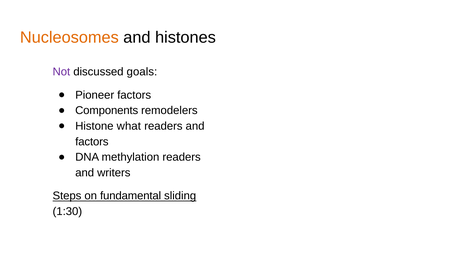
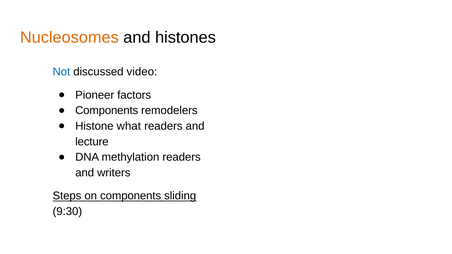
Not colour: purple -> blue
goals: goals -> video
factors at (92, 142): factors -> lecture
on fundamental: fundamental -> components
1:30: 1:30 -> 9:30
